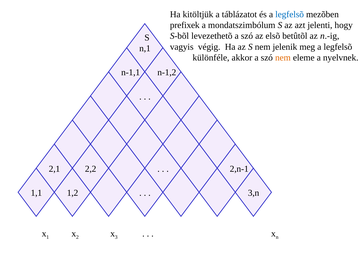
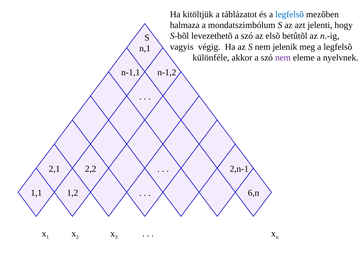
prefixek: prefixek -> halmaza
nem at (283, 58) colour: orange -> purple
3,n: 3,n -> 6,n
